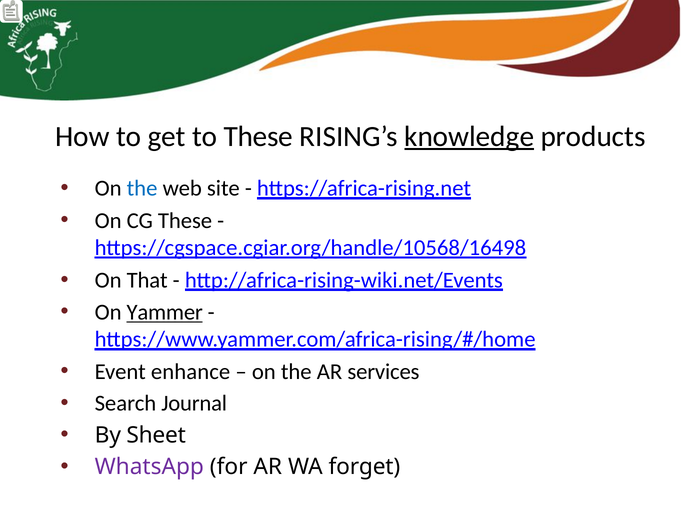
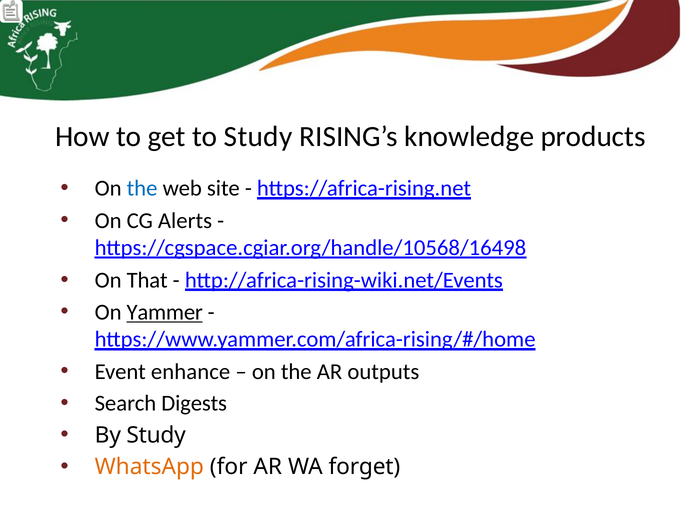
to These: These -> Study
knowledge underline: present -> none
CG These: These -> Alerts
services: services -> outputs
Journal: Journal -> Digests
By Sheet: Sheet -> Study
WhatsApp colour: purple -> orange
